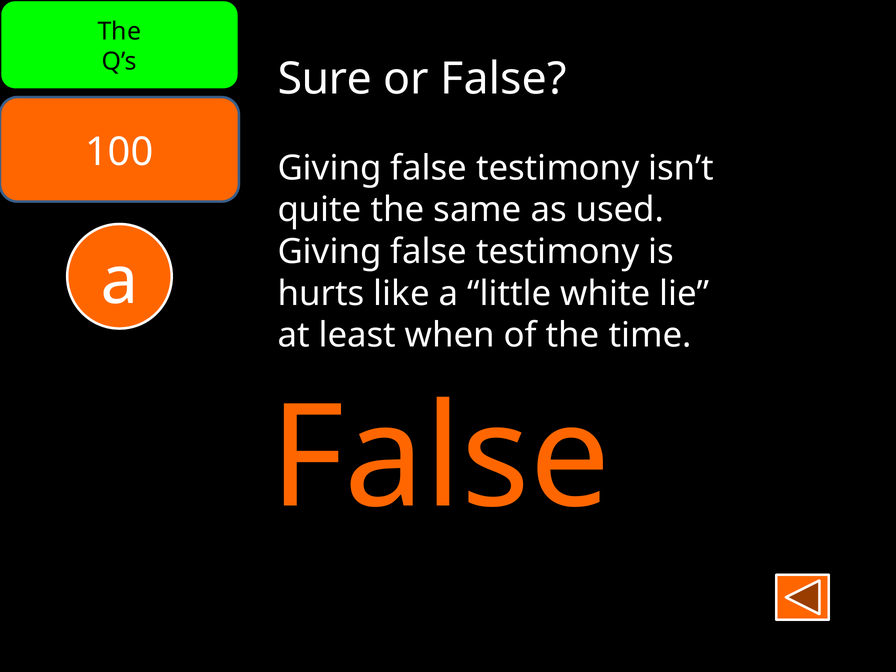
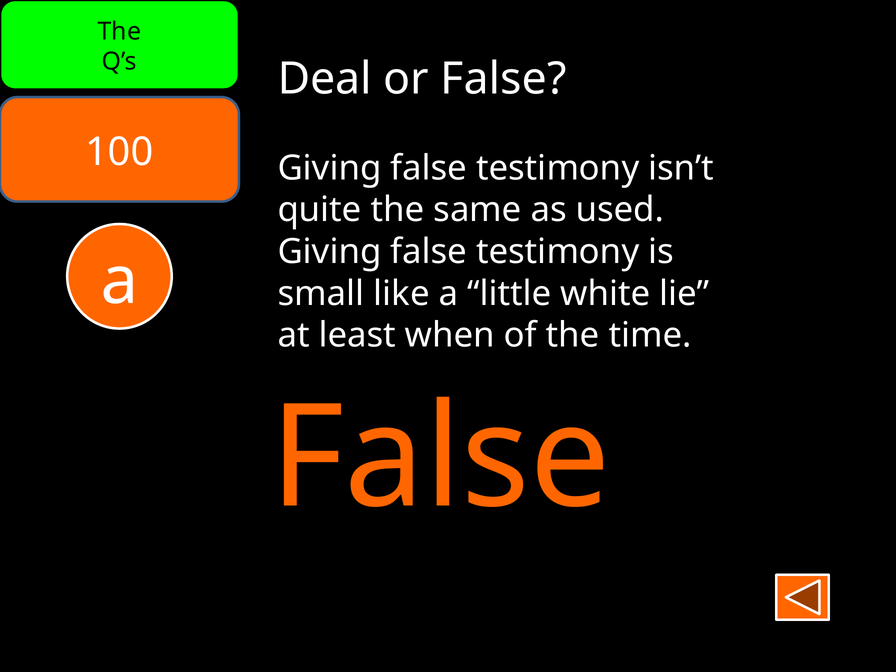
Sure: Sure -> Deal
hurts: hurts -> small
